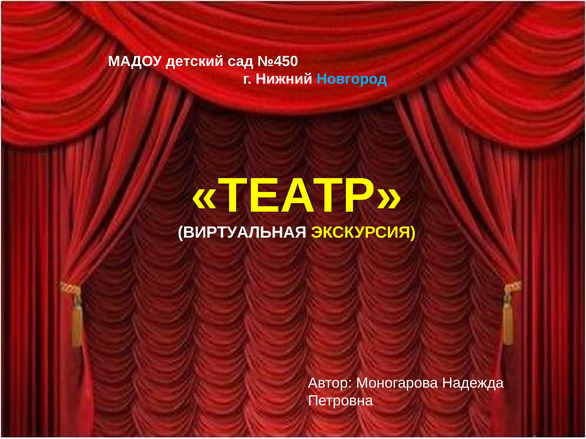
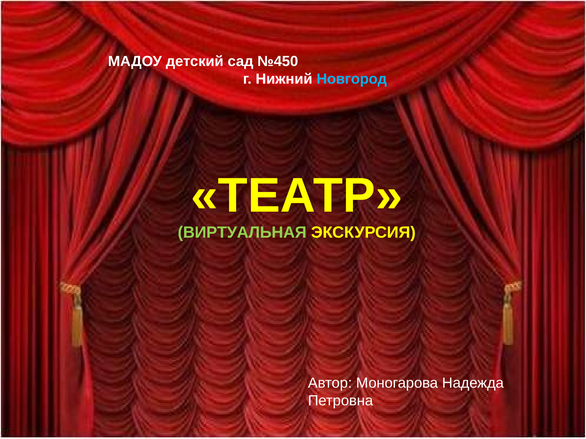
ВИРТУАЛЬНАЯ colour: white -> light green
